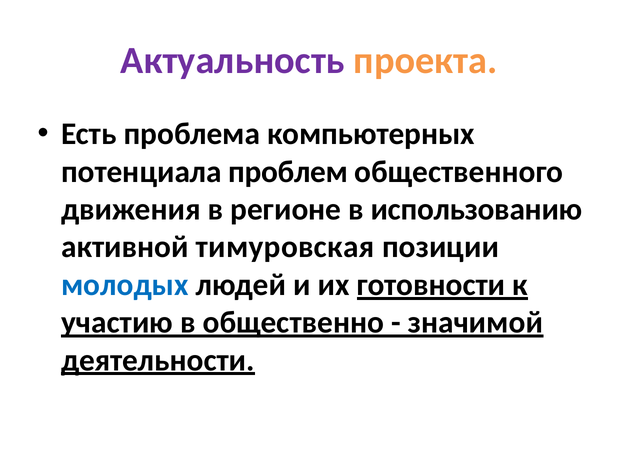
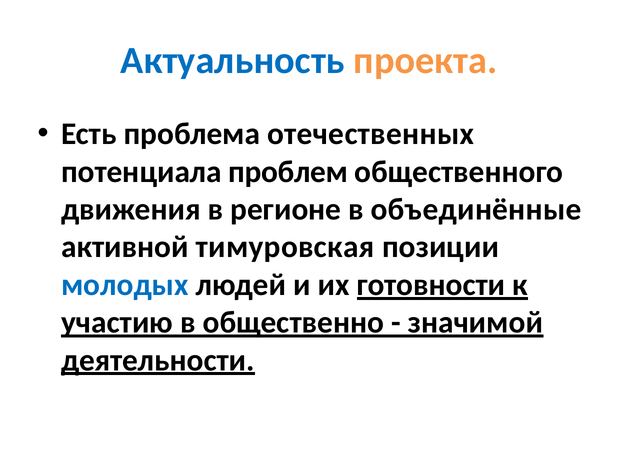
Актуальность colour: purple -> blue
компьютерных: компьютерных -> отечественных
использованию: использованию -> объединённые
